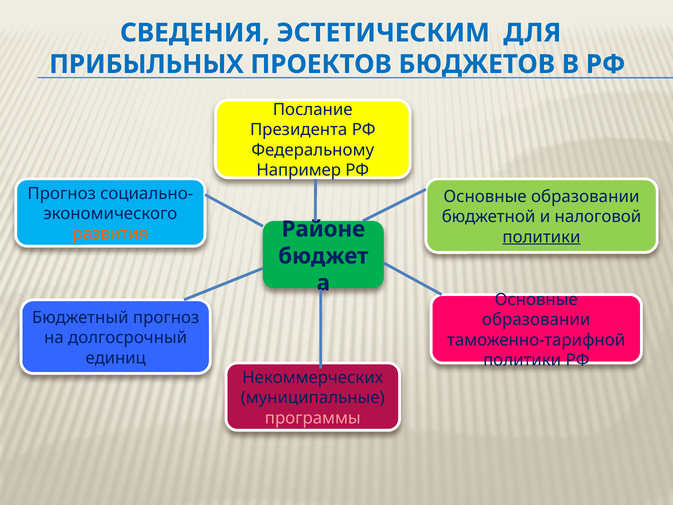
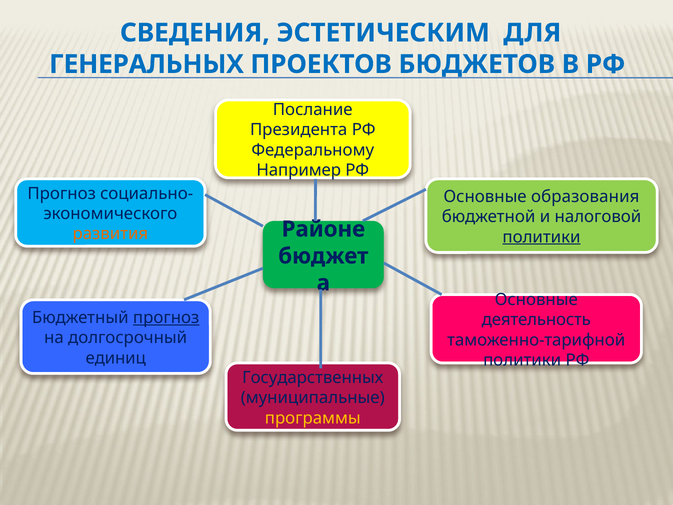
ПРИБЫЛЬНЫХ: ПРИБЫЛЬНЫХ -> ГЕНЕРАЛЬНЫХ
образовании at (585, 197): образовании -> образования
прогноз at (166, 317) underline: none -> present
образовании at (536, 320): образовании -> деятельность
Некоммерческих: Некоммерческих -> Государственных
программы colour: pink -> yellow
